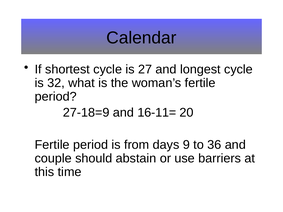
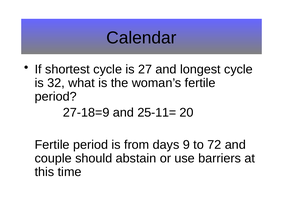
16-11=: 16-11= -> 25-11=
36: 36 -> 72
